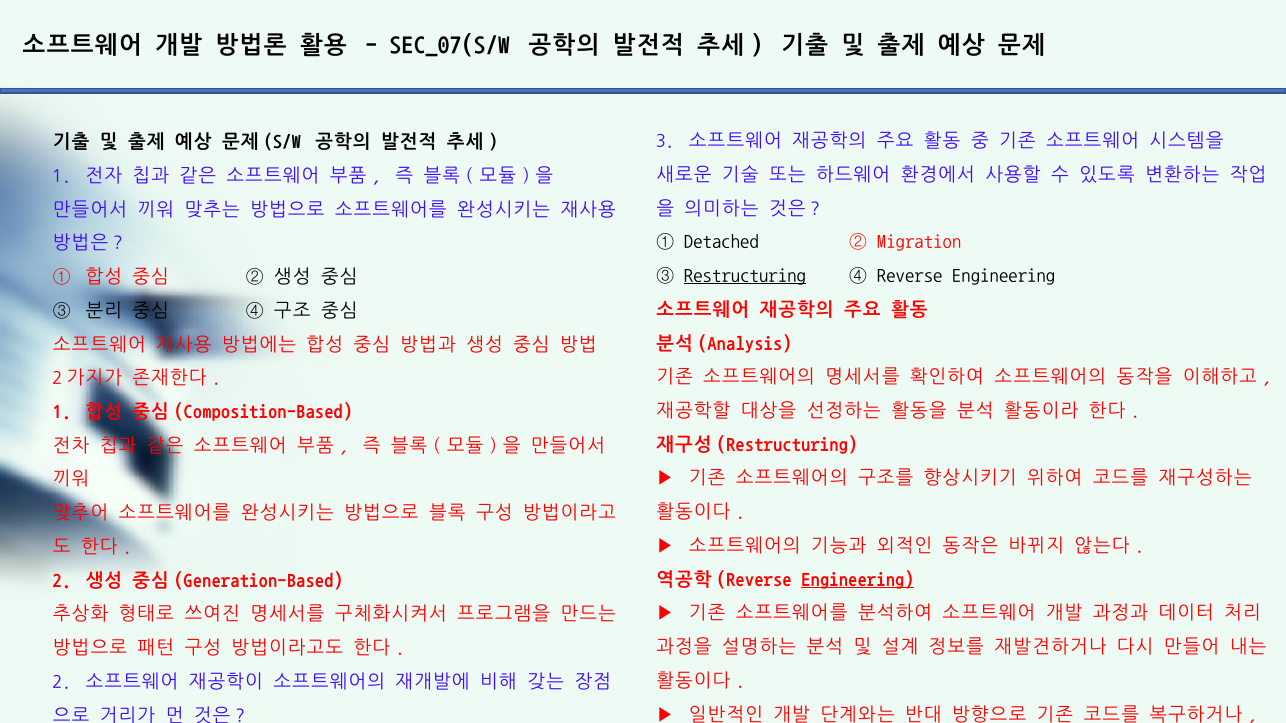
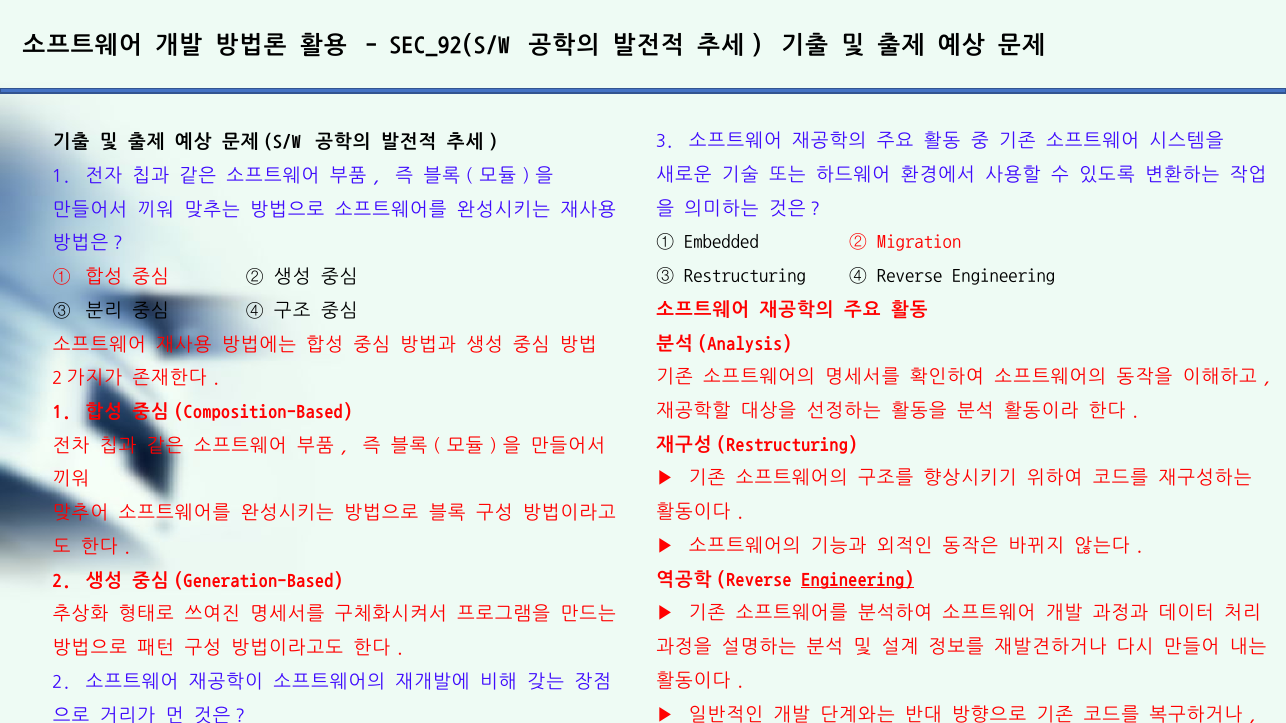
SEC_07(S/W: SEC_07(S/W -> SEC_92(S/W
Detached: Detached -> Embedded
Restructuring underline: present -> none
